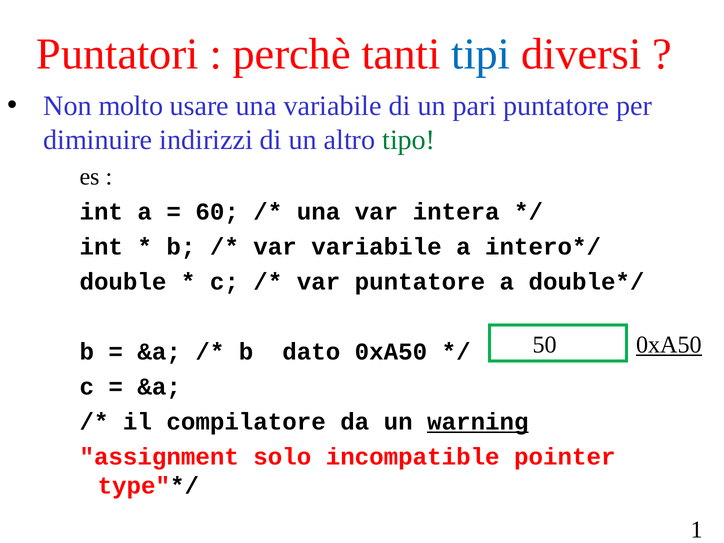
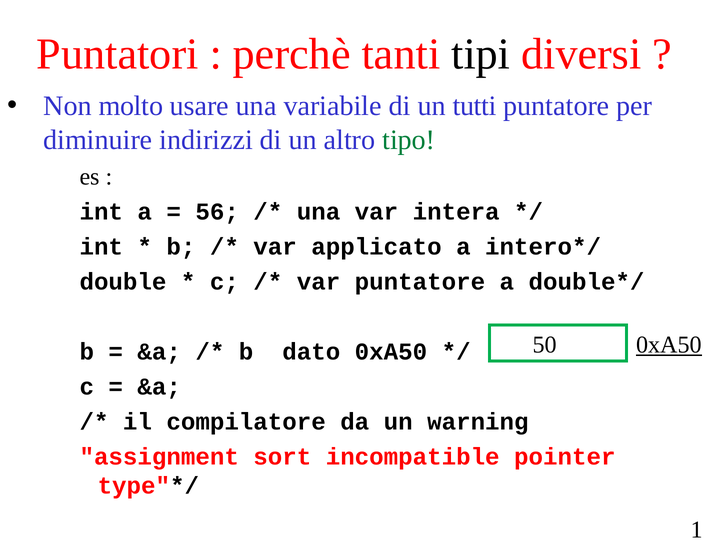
tipi colour: blue -> black
pari: pari -> tutti
60: 60 -> 56
var variabile: variabile -> applicato
warning underline: present -> none
solo: solo -> sort
